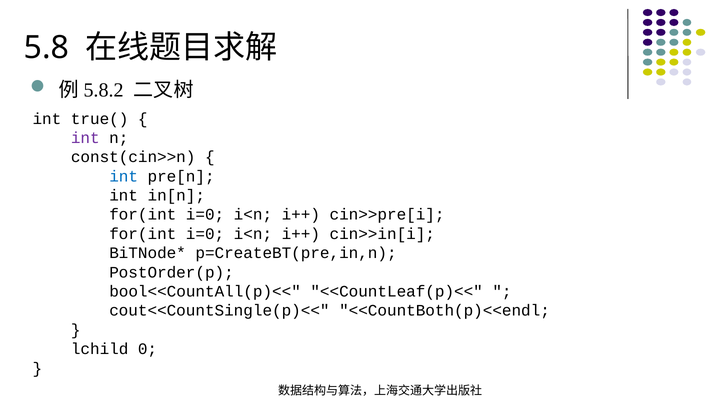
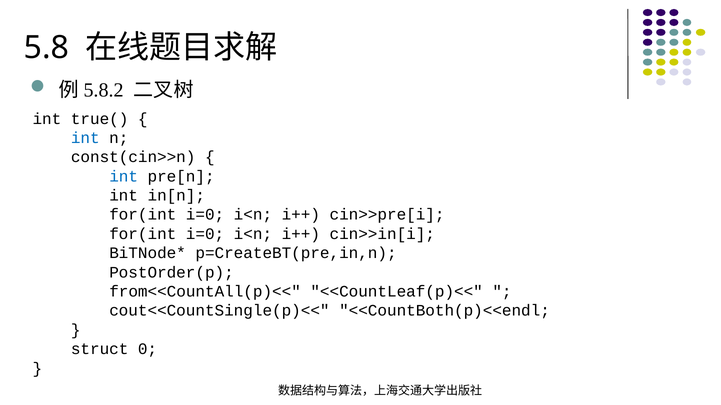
int at (85, 138) colour: purple -> blue
bool<<CountAll(p)<<: bool<<CountAll(p)<< -> from<<CountAll(p)<<
lchild: lchild -> struct
